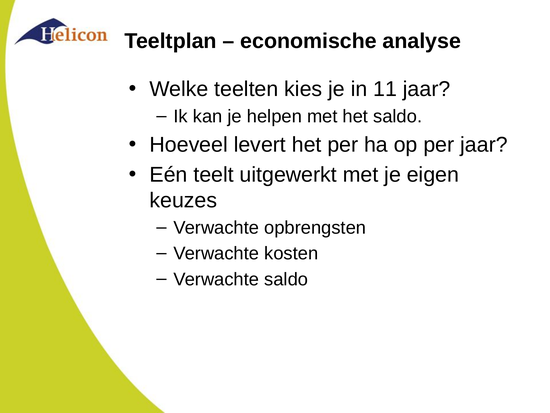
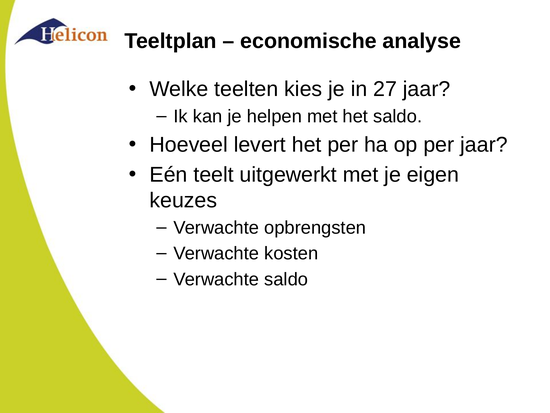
11: 11 -> 27
